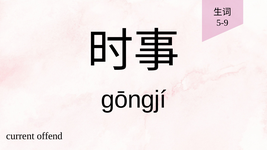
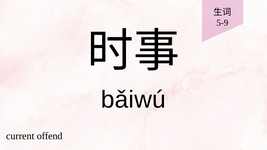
gōngjí: gōngjí -> bǎiwú
